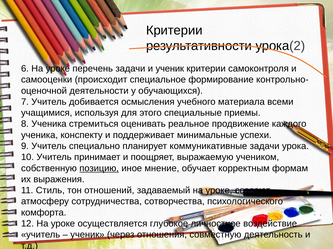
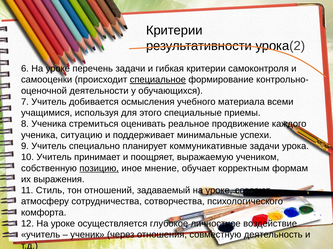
и ученик: ученик -> гибкая
специальное underline: none -> present
конспекту: конспекту -> ситуацию
